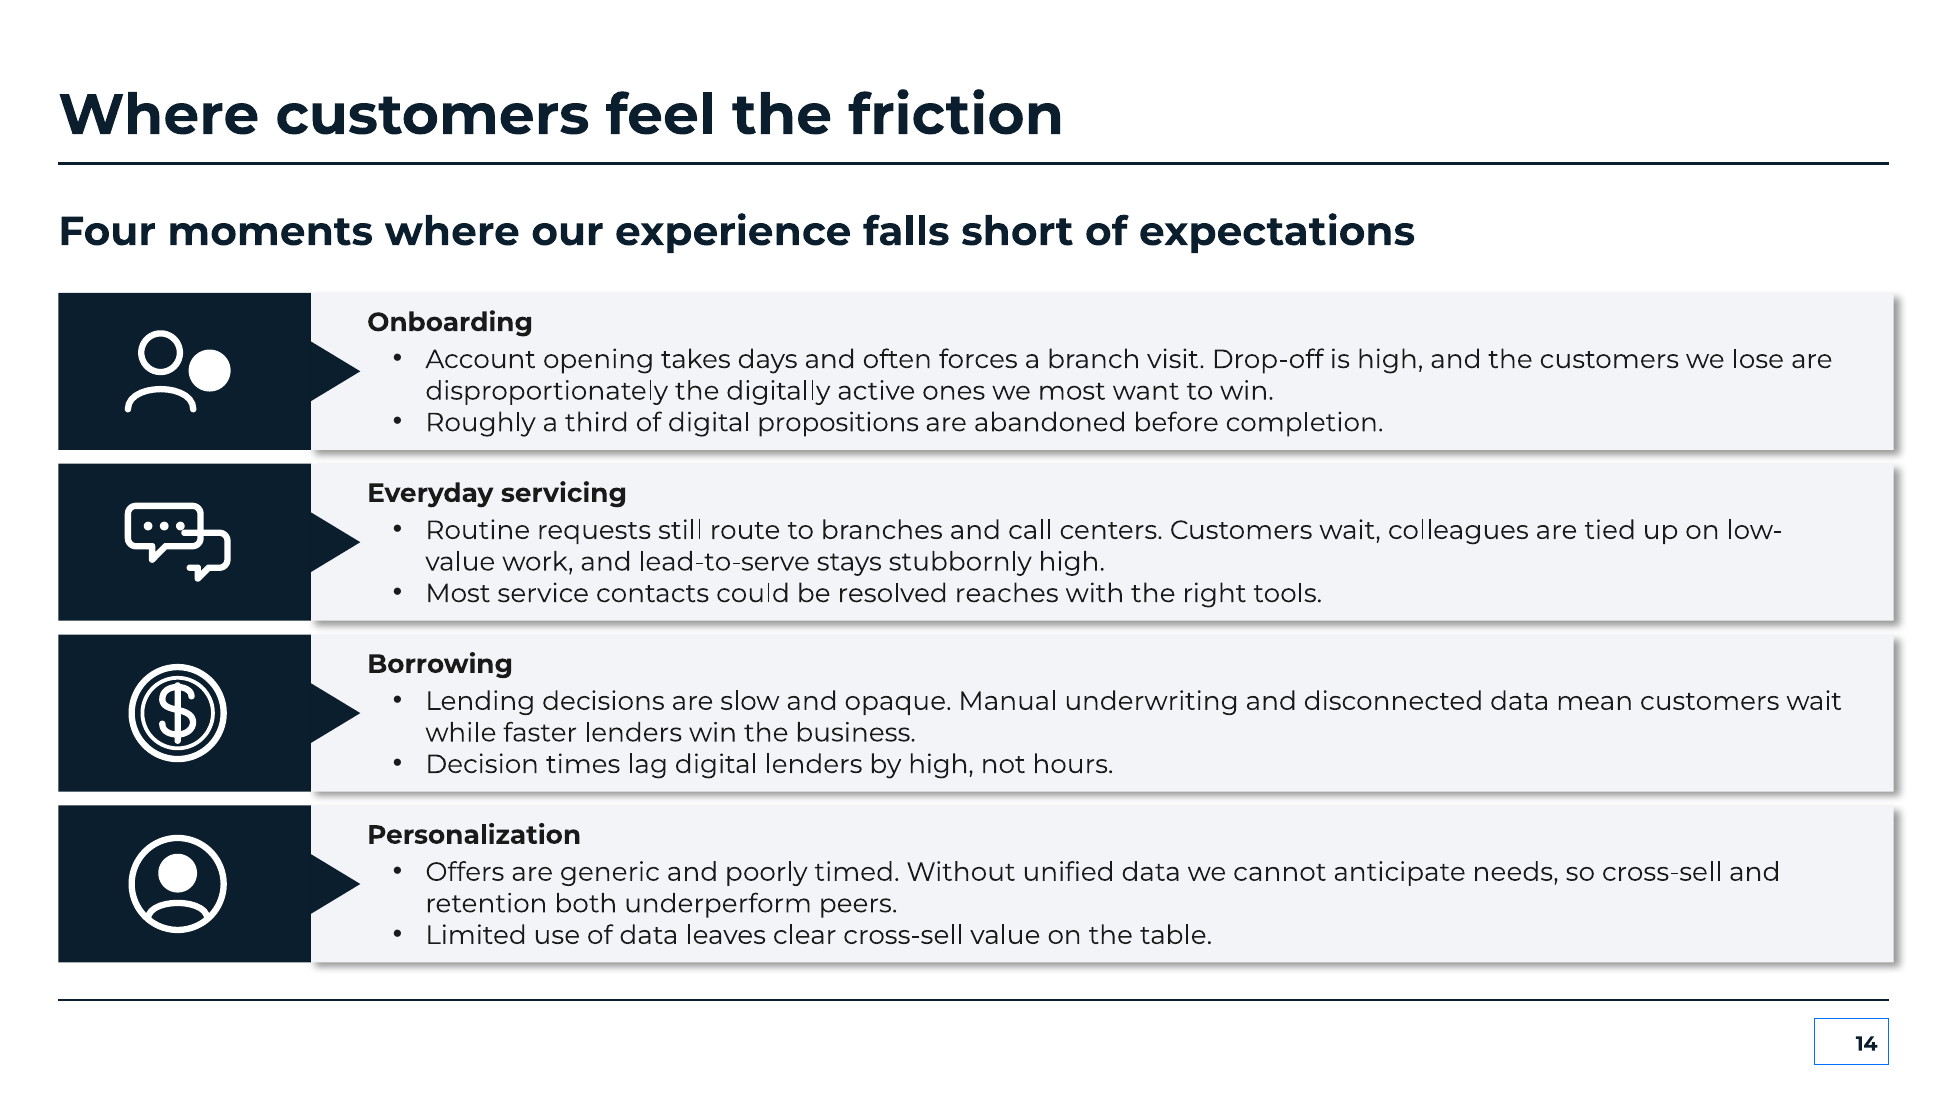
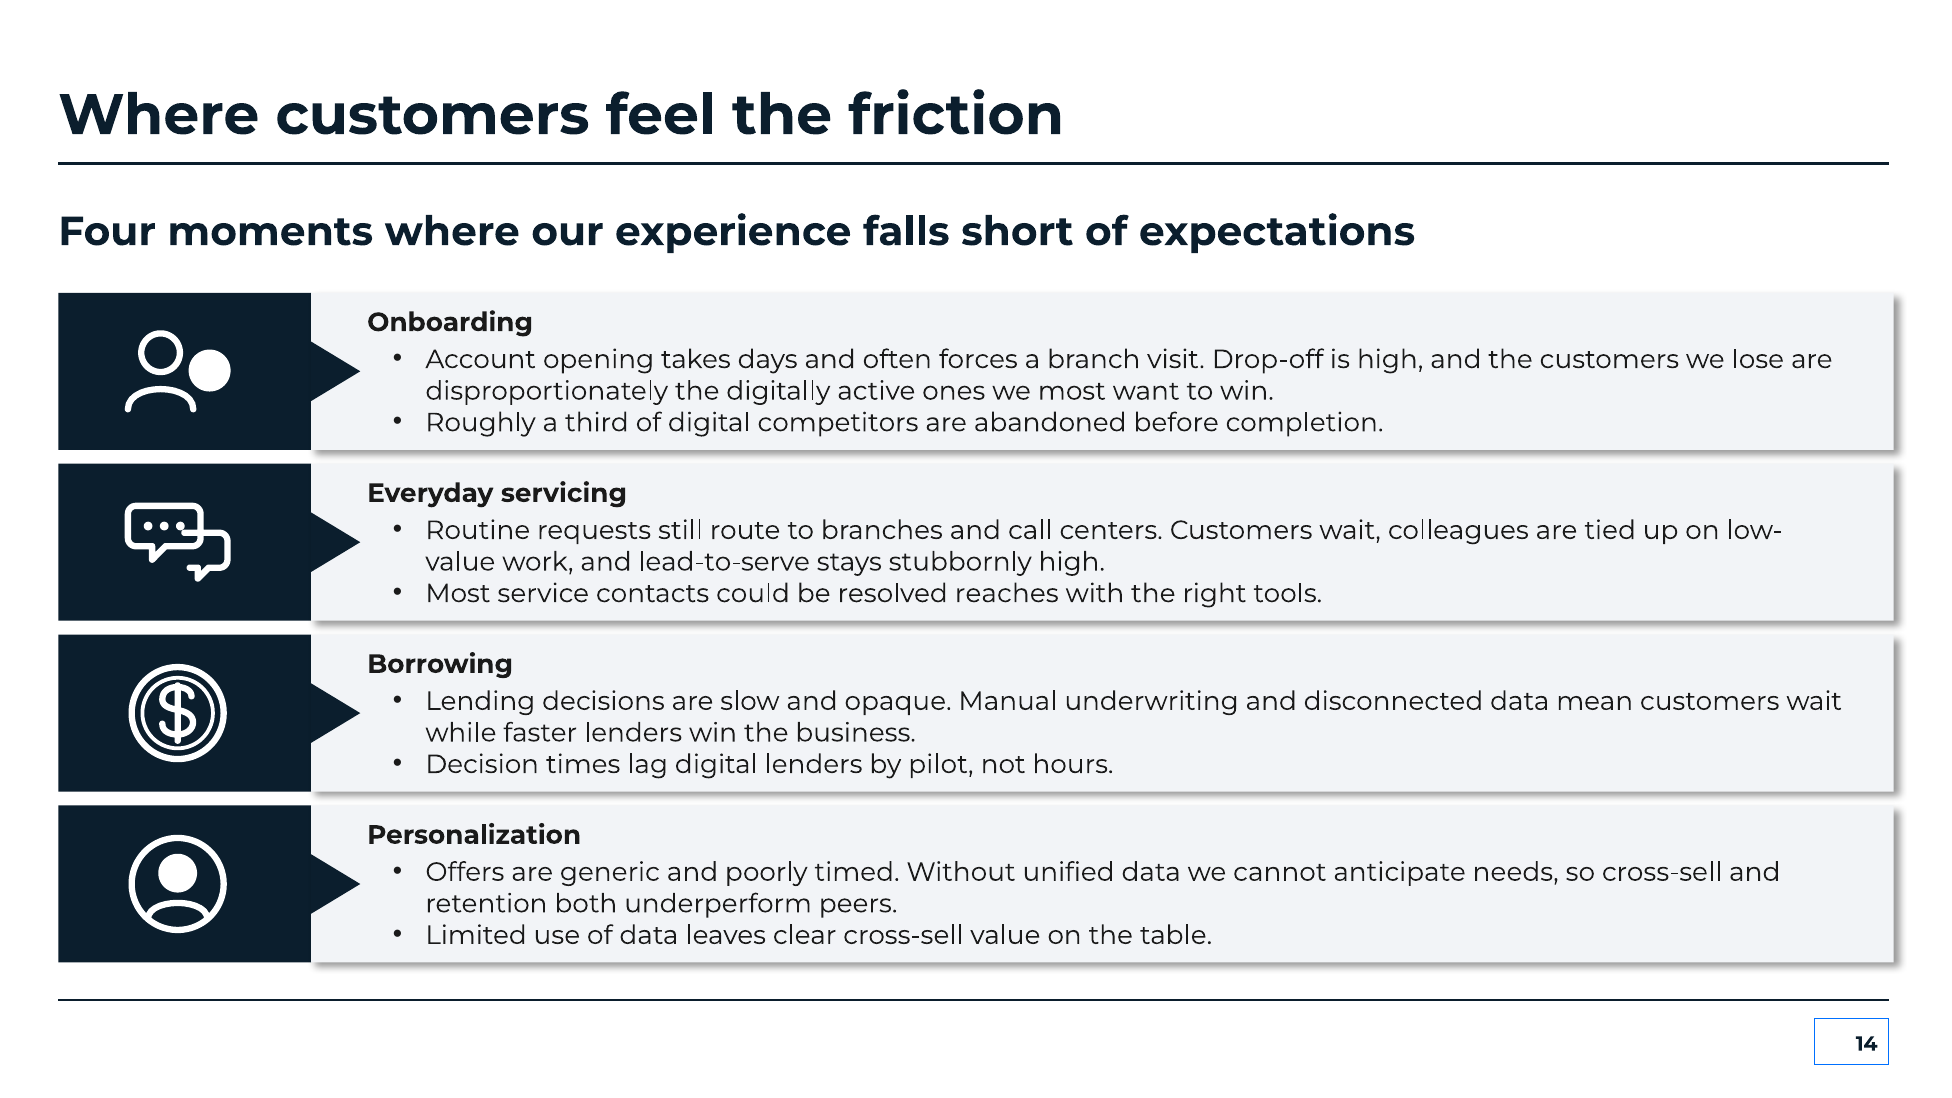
propositions: propositions -> competitors
by high: high -> pilot
